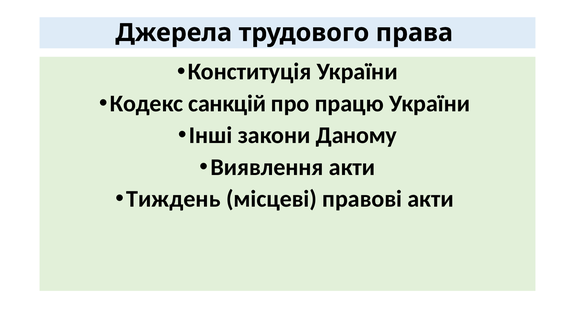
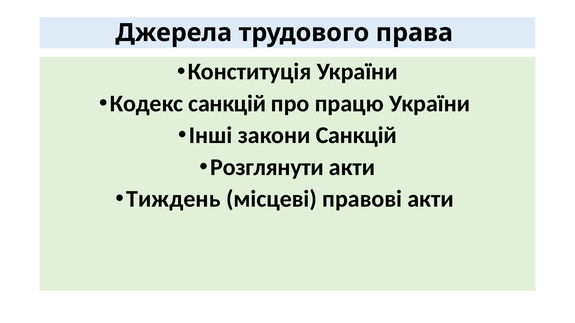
закони Даному: Даному -> Санкцій
Виявлення: Виявлення -> Розглянути
